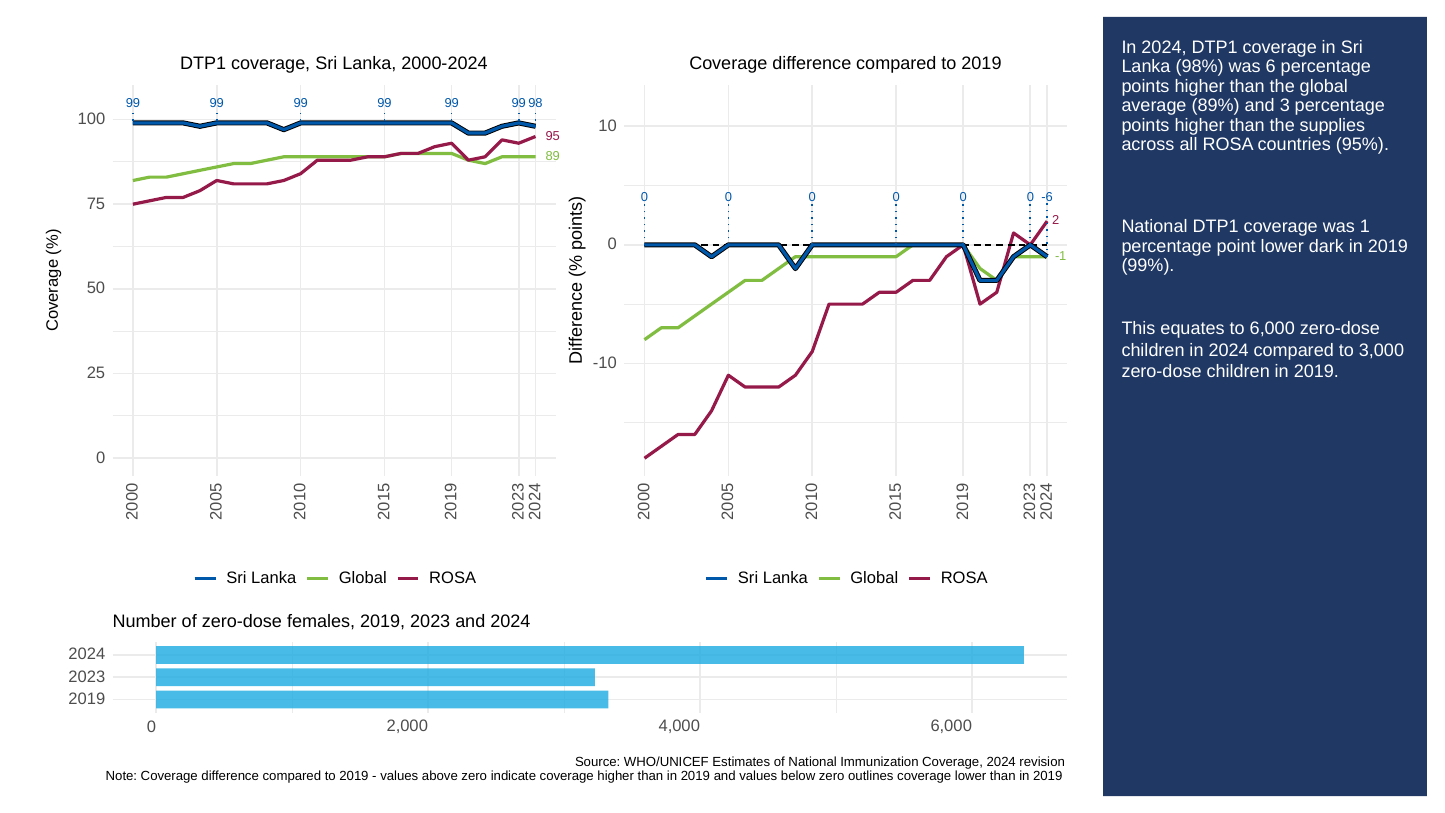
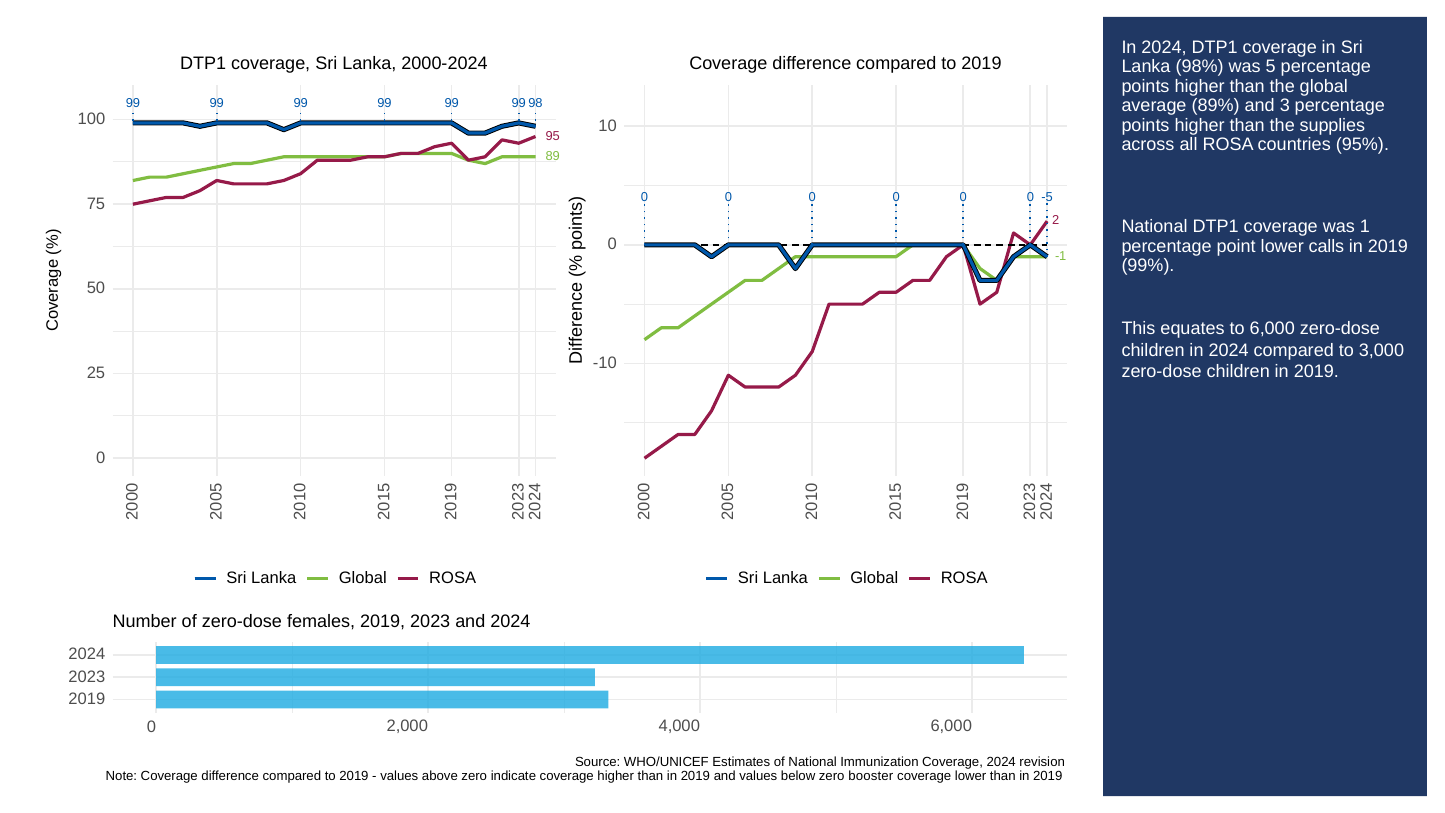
was 6: 6 -> 5
-6: -6 -> -5
dark: dark -> calls
outlines: outlines -> booster
